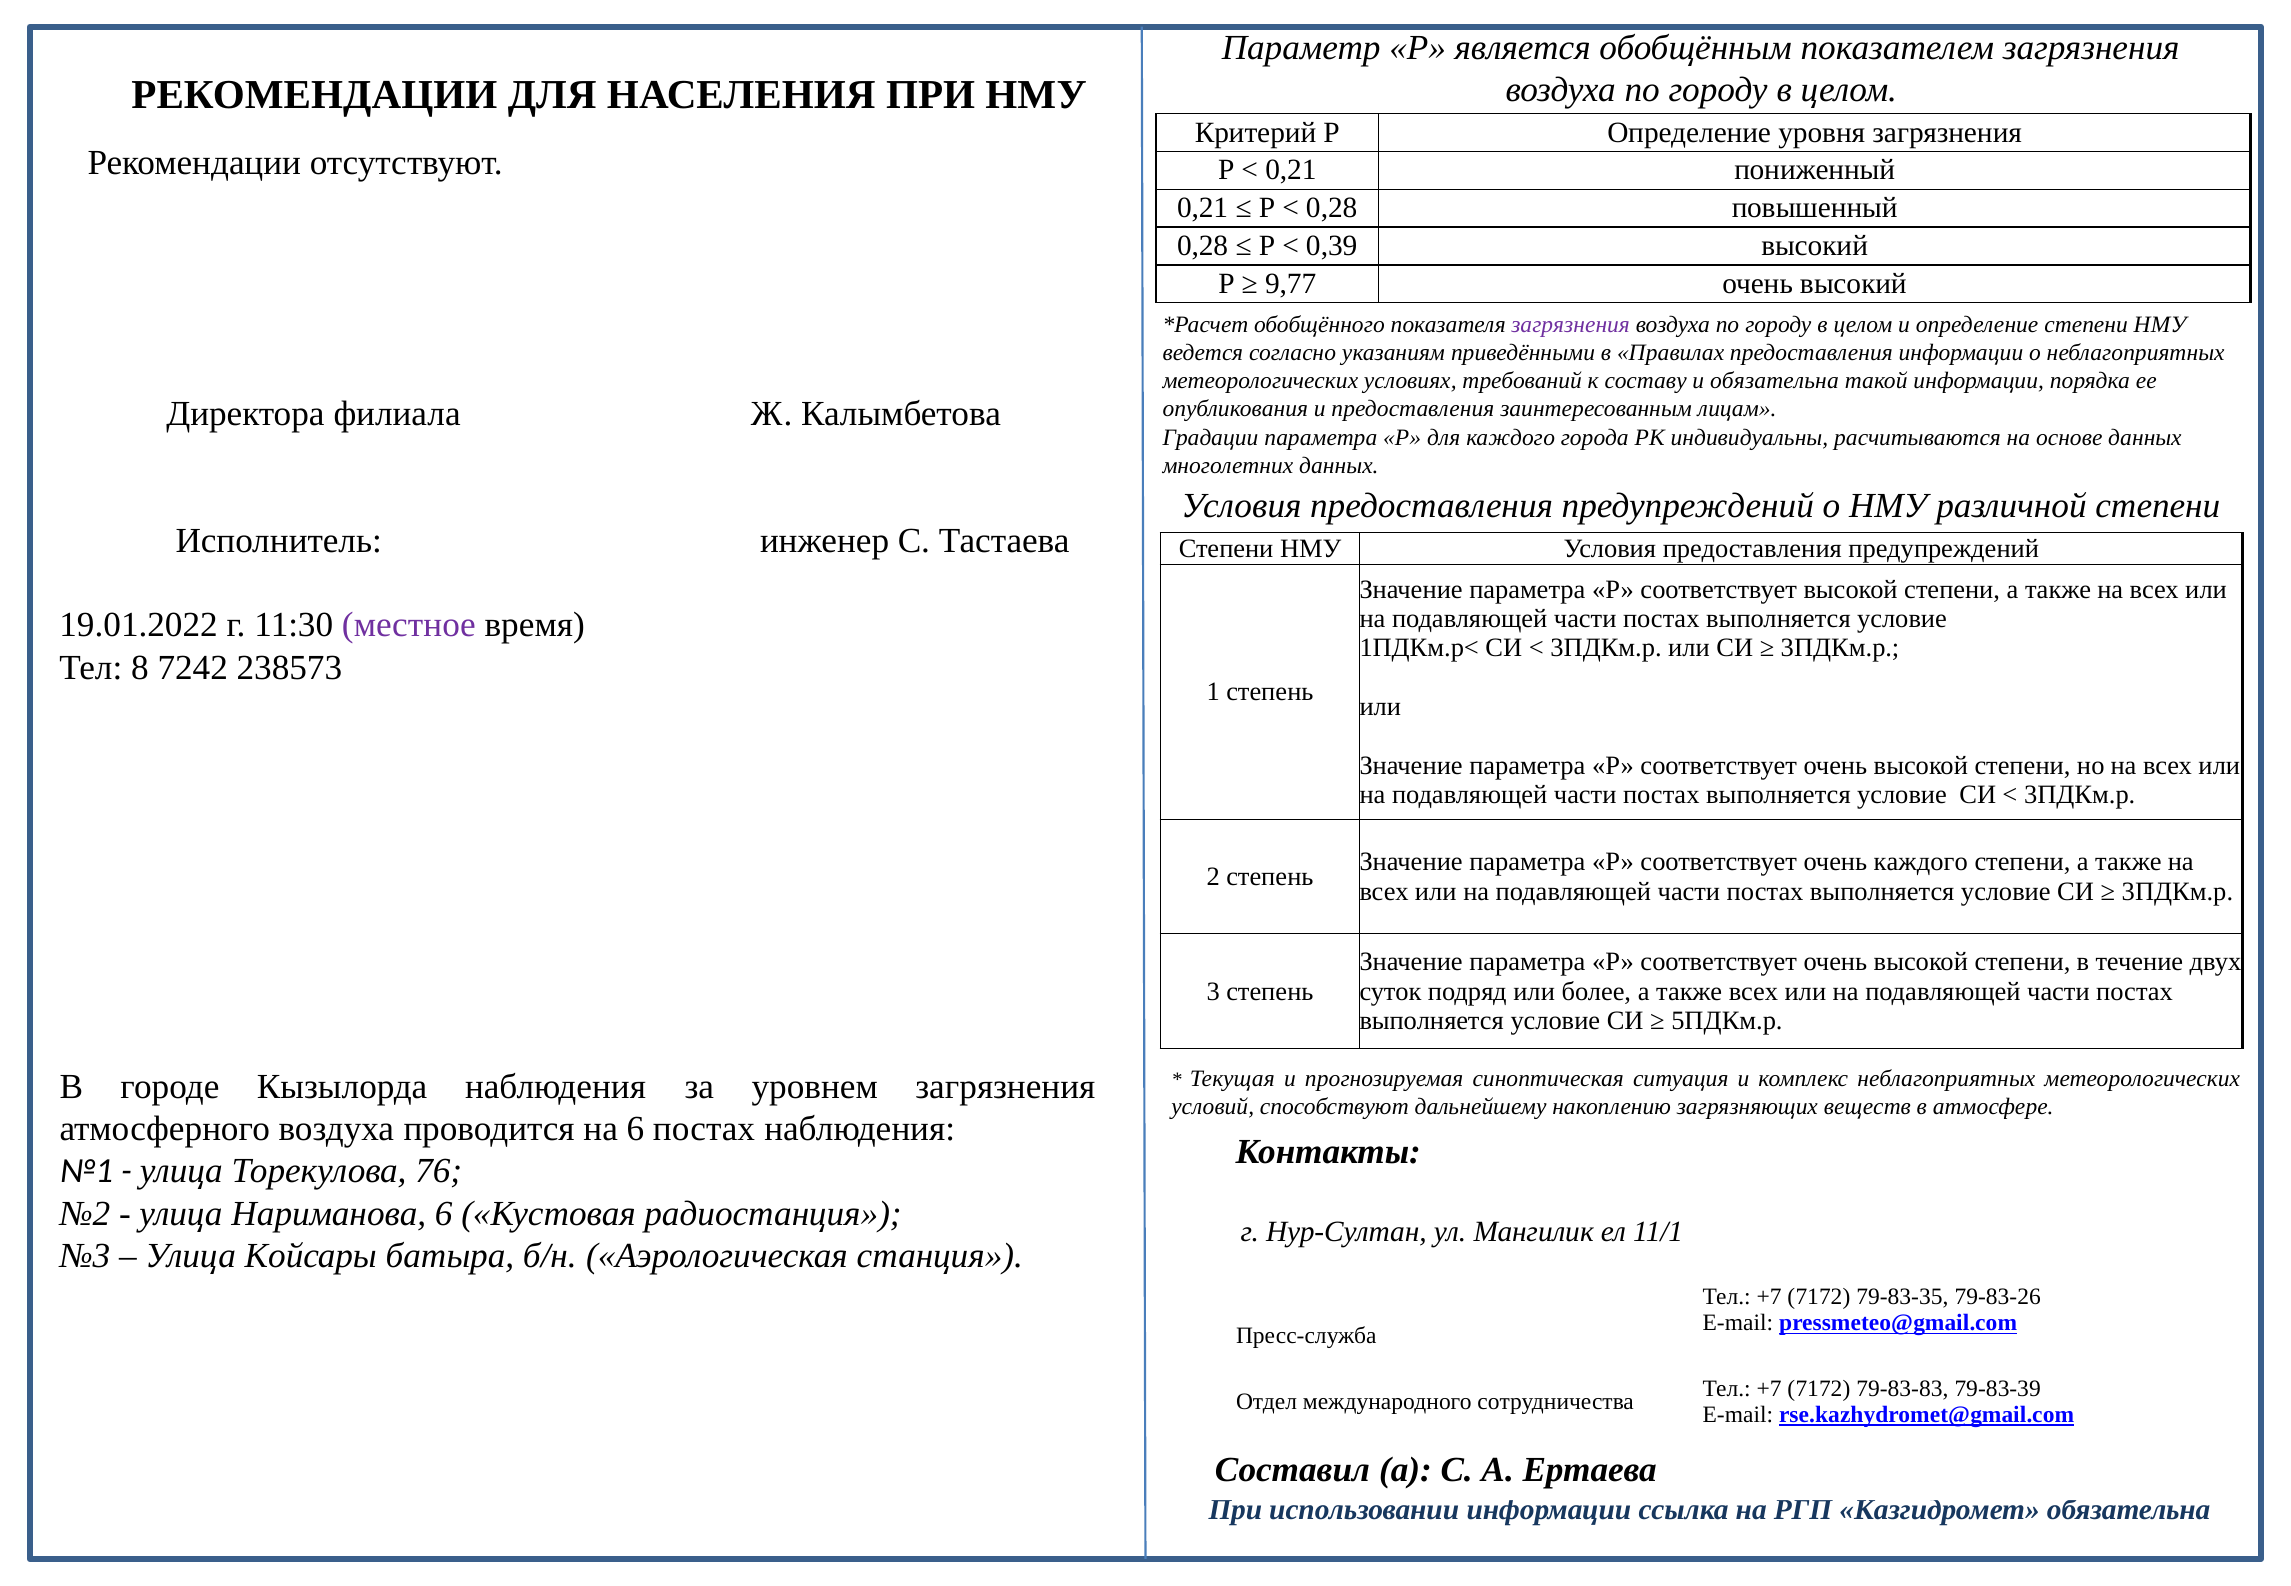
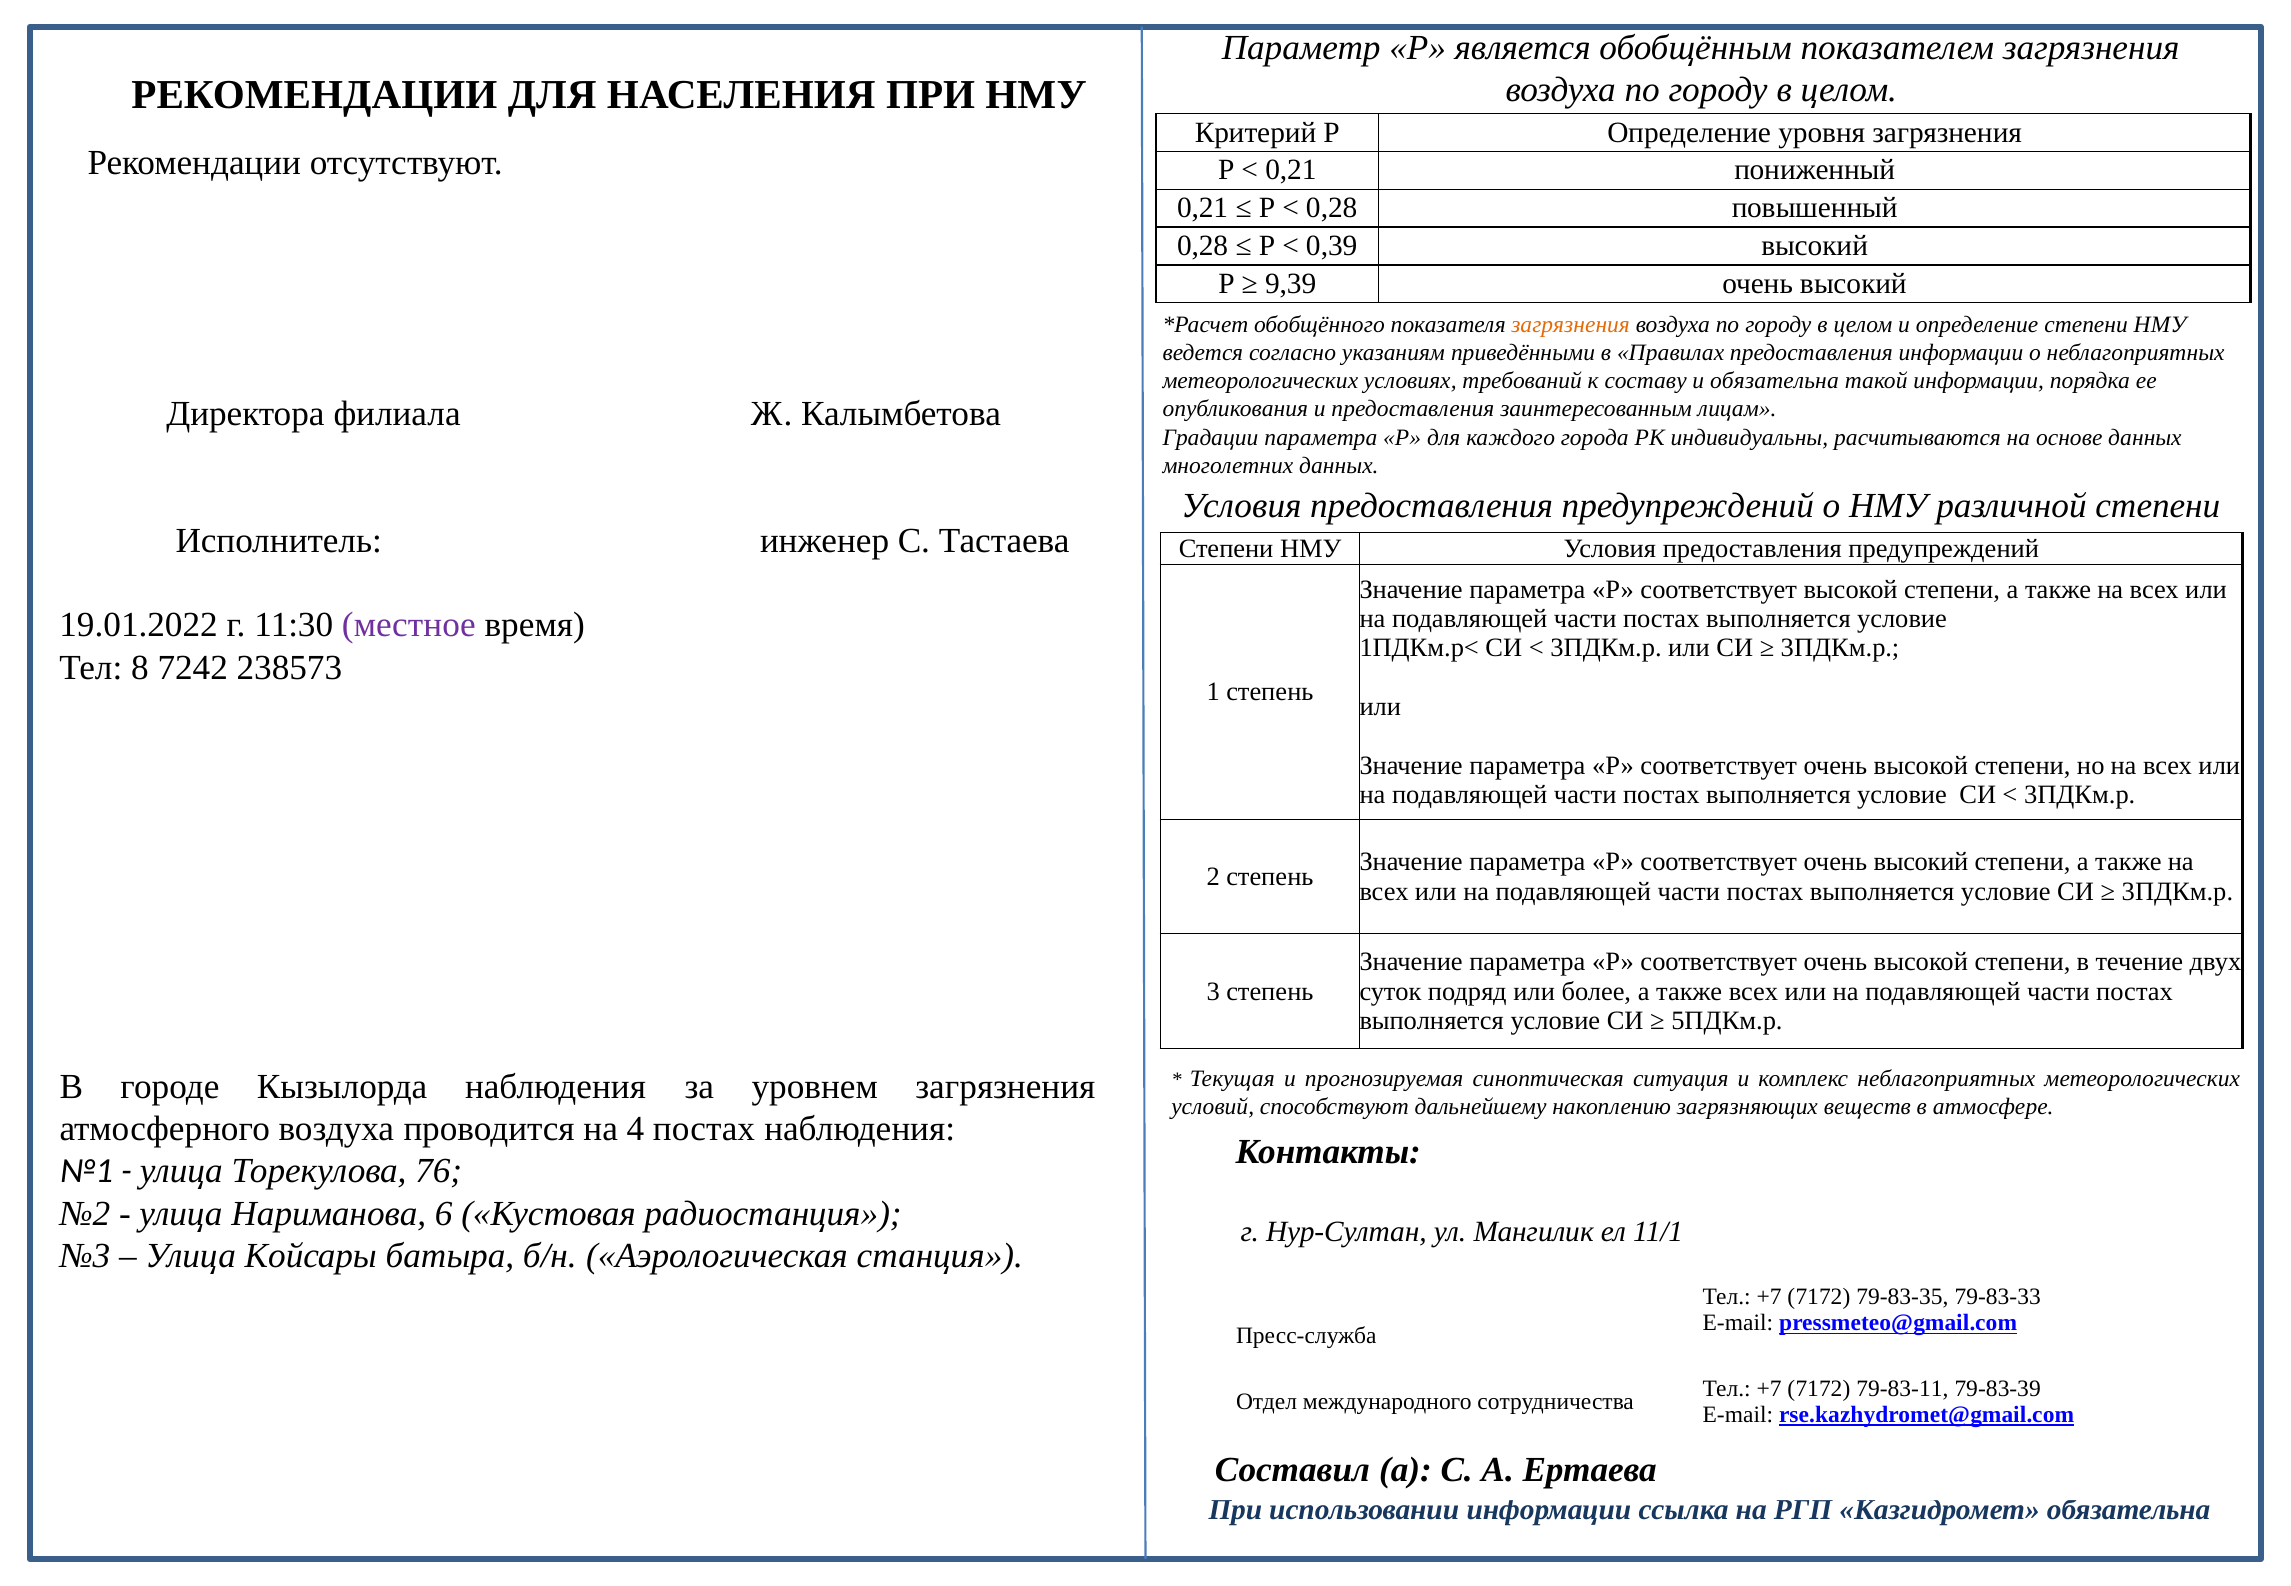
9,77: 9,77 -> 9,39
загрязнения at (1571, 325) colour: purple -> orange
соответствует очень каждого: каждого -> высокий
на 6: 6 -> 4
79-83-26: 79-83-26 -> 79-83-33
79-83-83: 79-83-83 -> 79-83-11
